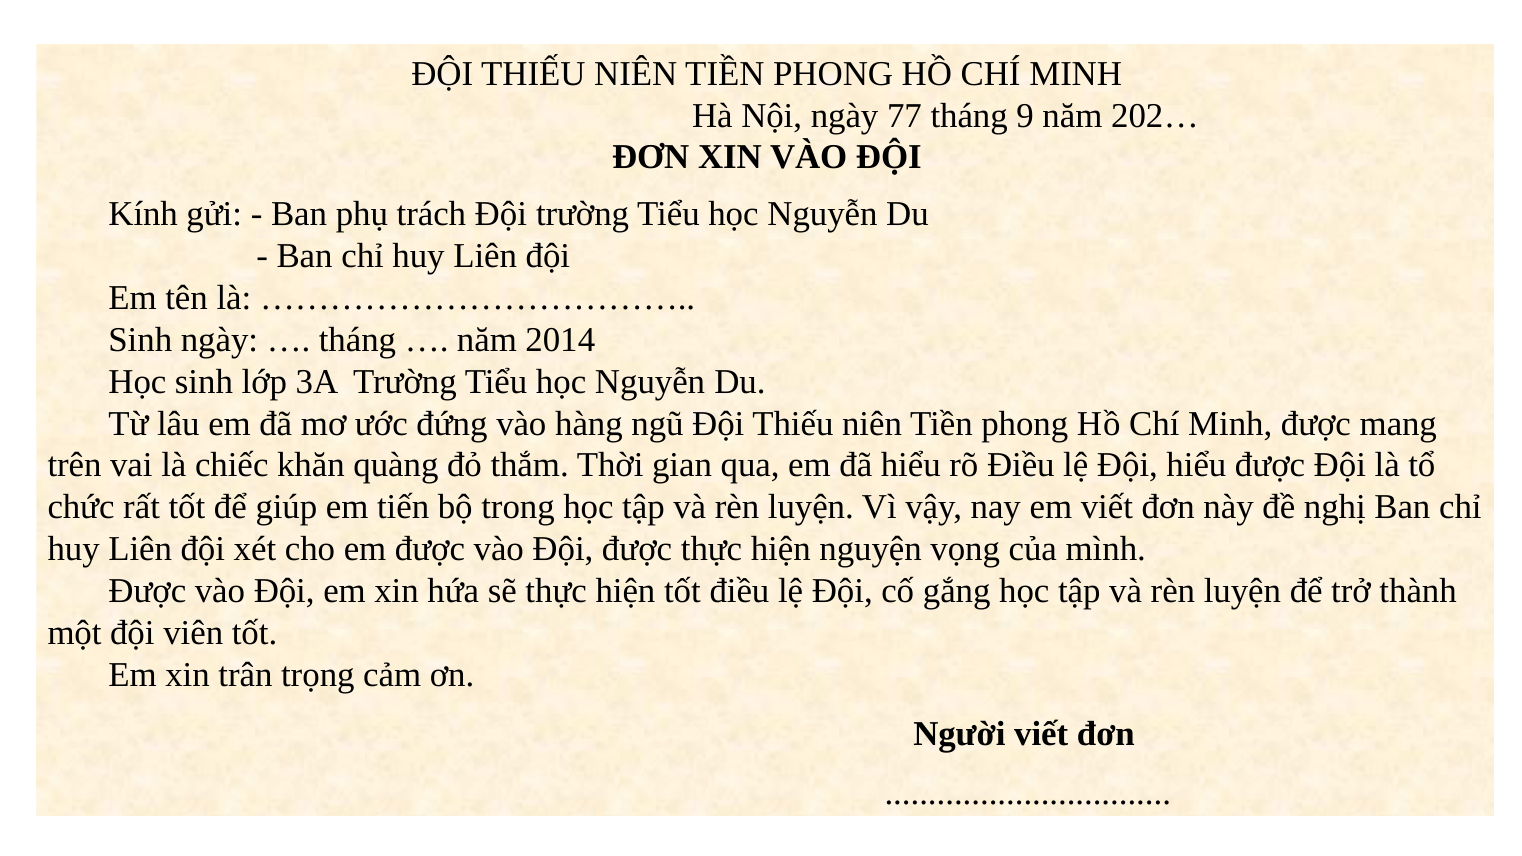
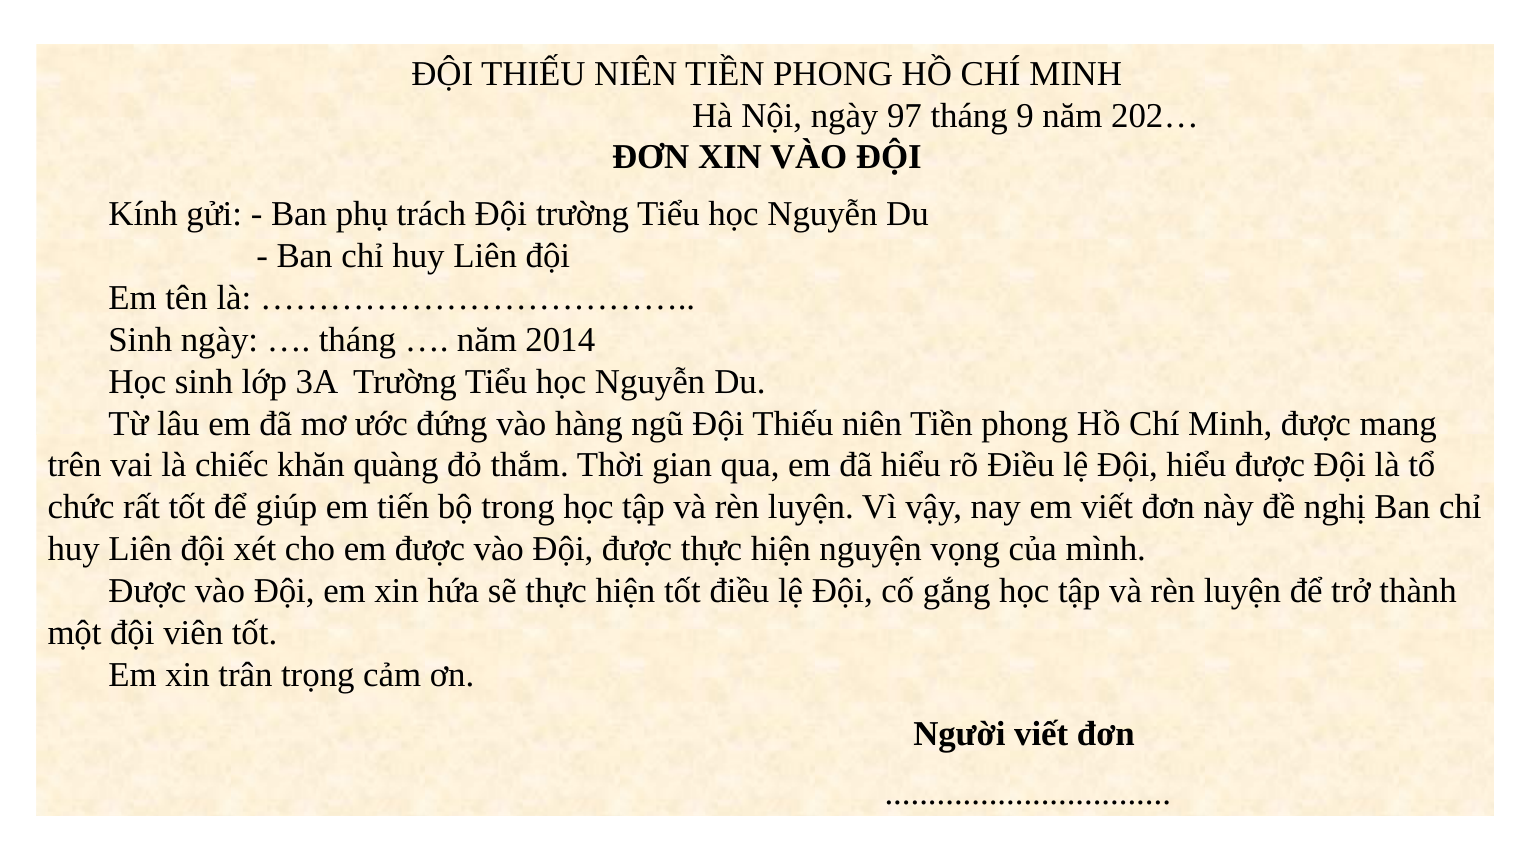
77: 77 -> 97
